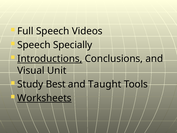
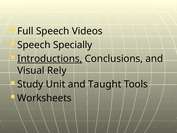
Unit: Unit -> Rely
Best: Best -> Unit
Worksheets underline: present -> none
